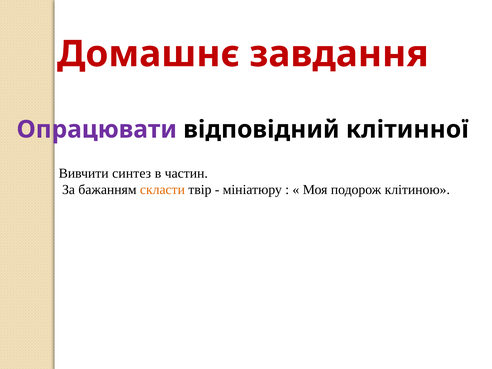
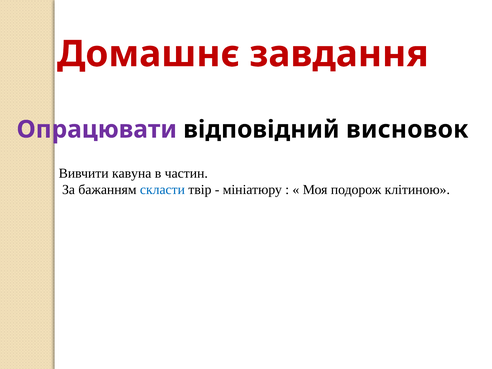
клітинної: клітинної -> висновок
синтез: синтез -> кавуна
скласти colour: orange -> blue
